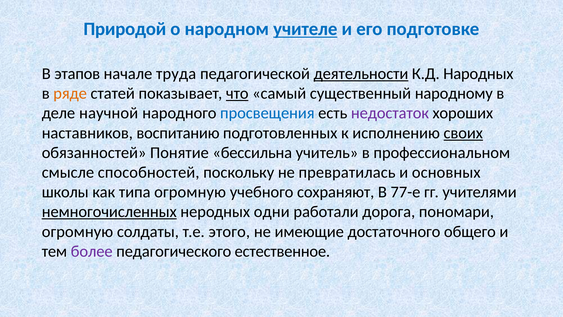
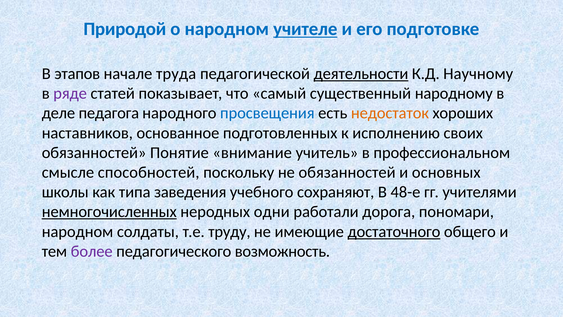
Народных: Народных -> Научному
ряде colour: orange -> purple
что underline: present -> none
научной: научной -> педагога
недостаток colour: purple -> orange
воспитанию: воспитанию -> основанное
своих underline: present -> none
бессильна: бессильна -> внимание
не превратилась: превратилась -> обязанностей
типа огромную: огромную -> заведения
77-е: 77-е -> 48-е
огромную at (77, 231): огромную -> народном
этого: этого -> труду
достаточного underline: none -> present
естественное: естественное -> возможность
